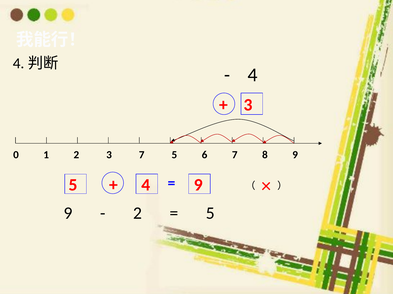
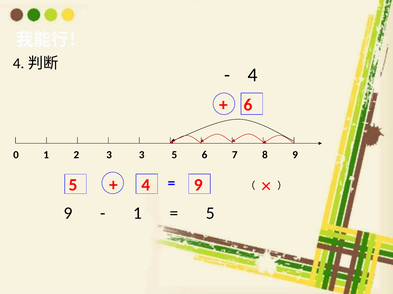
3 at (248, 105): 3 -> 6
3 7: 7 -> 3
2 at (138, 214): 2 -> 1
